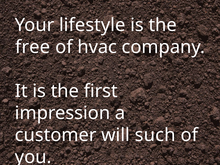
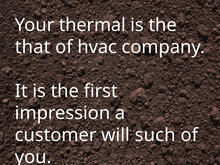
lifestyle: lifestyle -> thermal
free: free -> that
